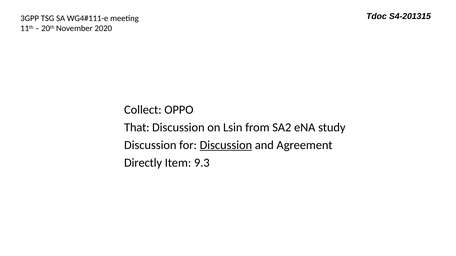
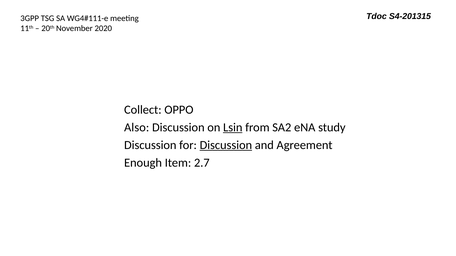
That: That -> Also
Lsin underline: none -> present
Directly: Directly -> Enough
9.3: 9.3 -> 2.7
